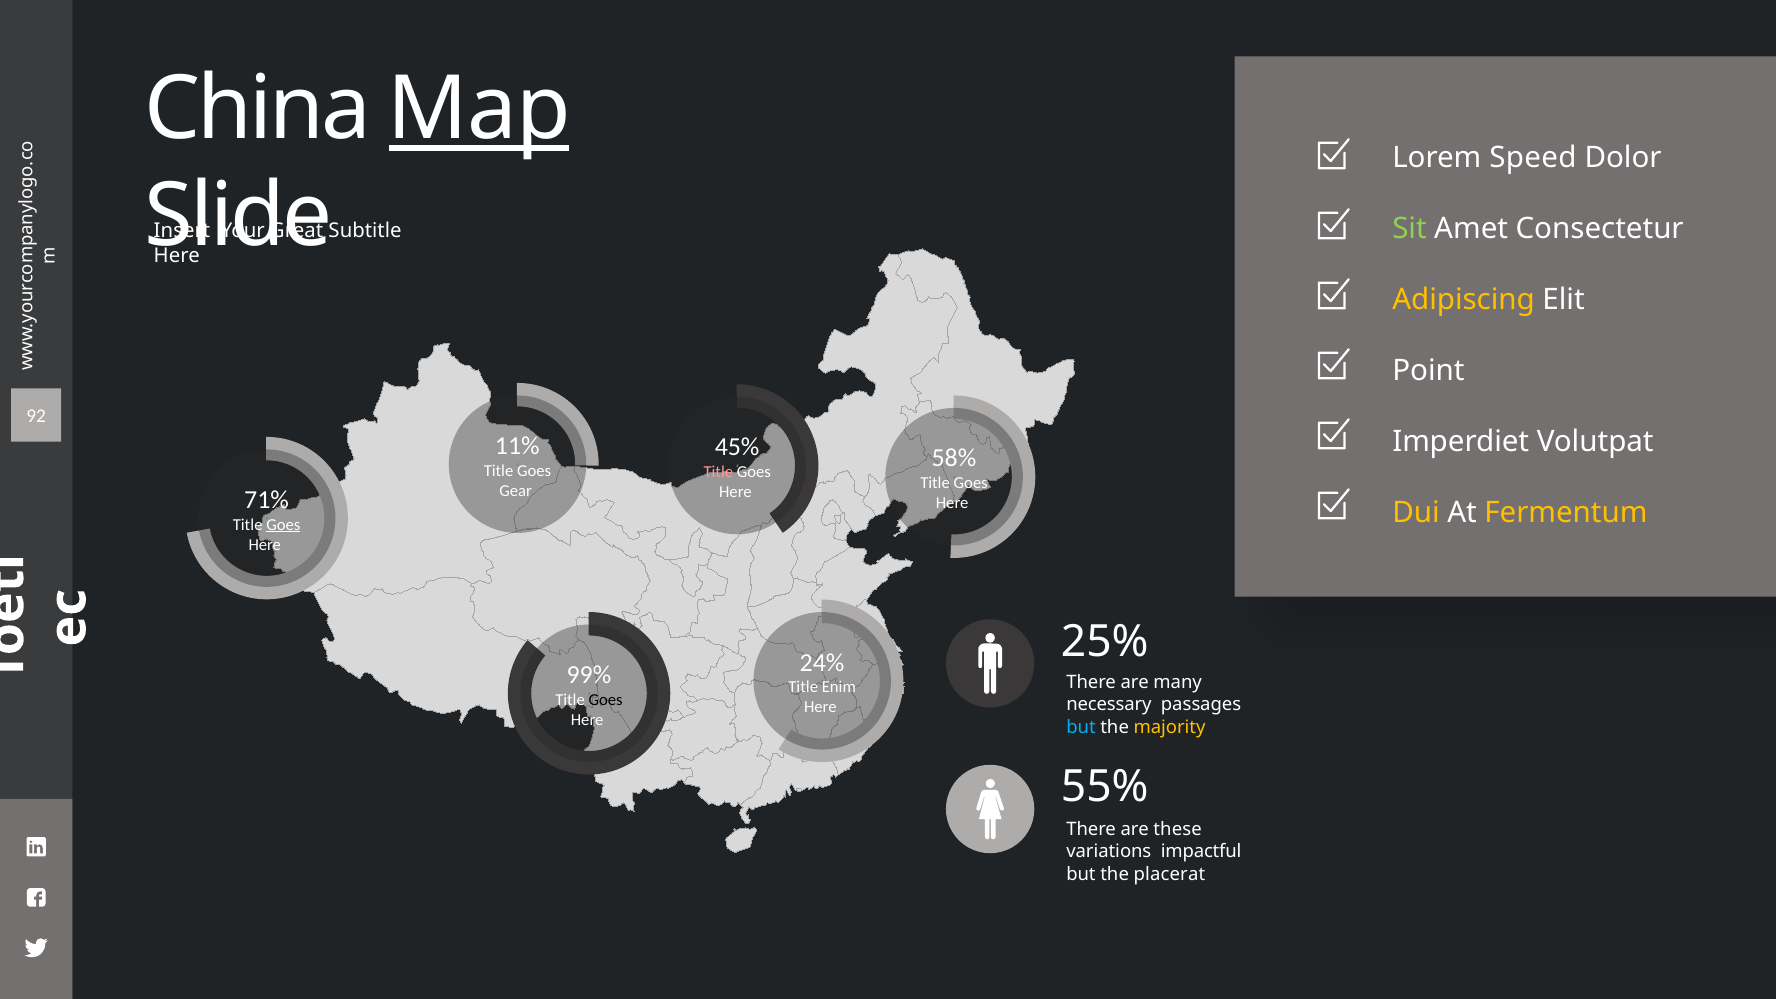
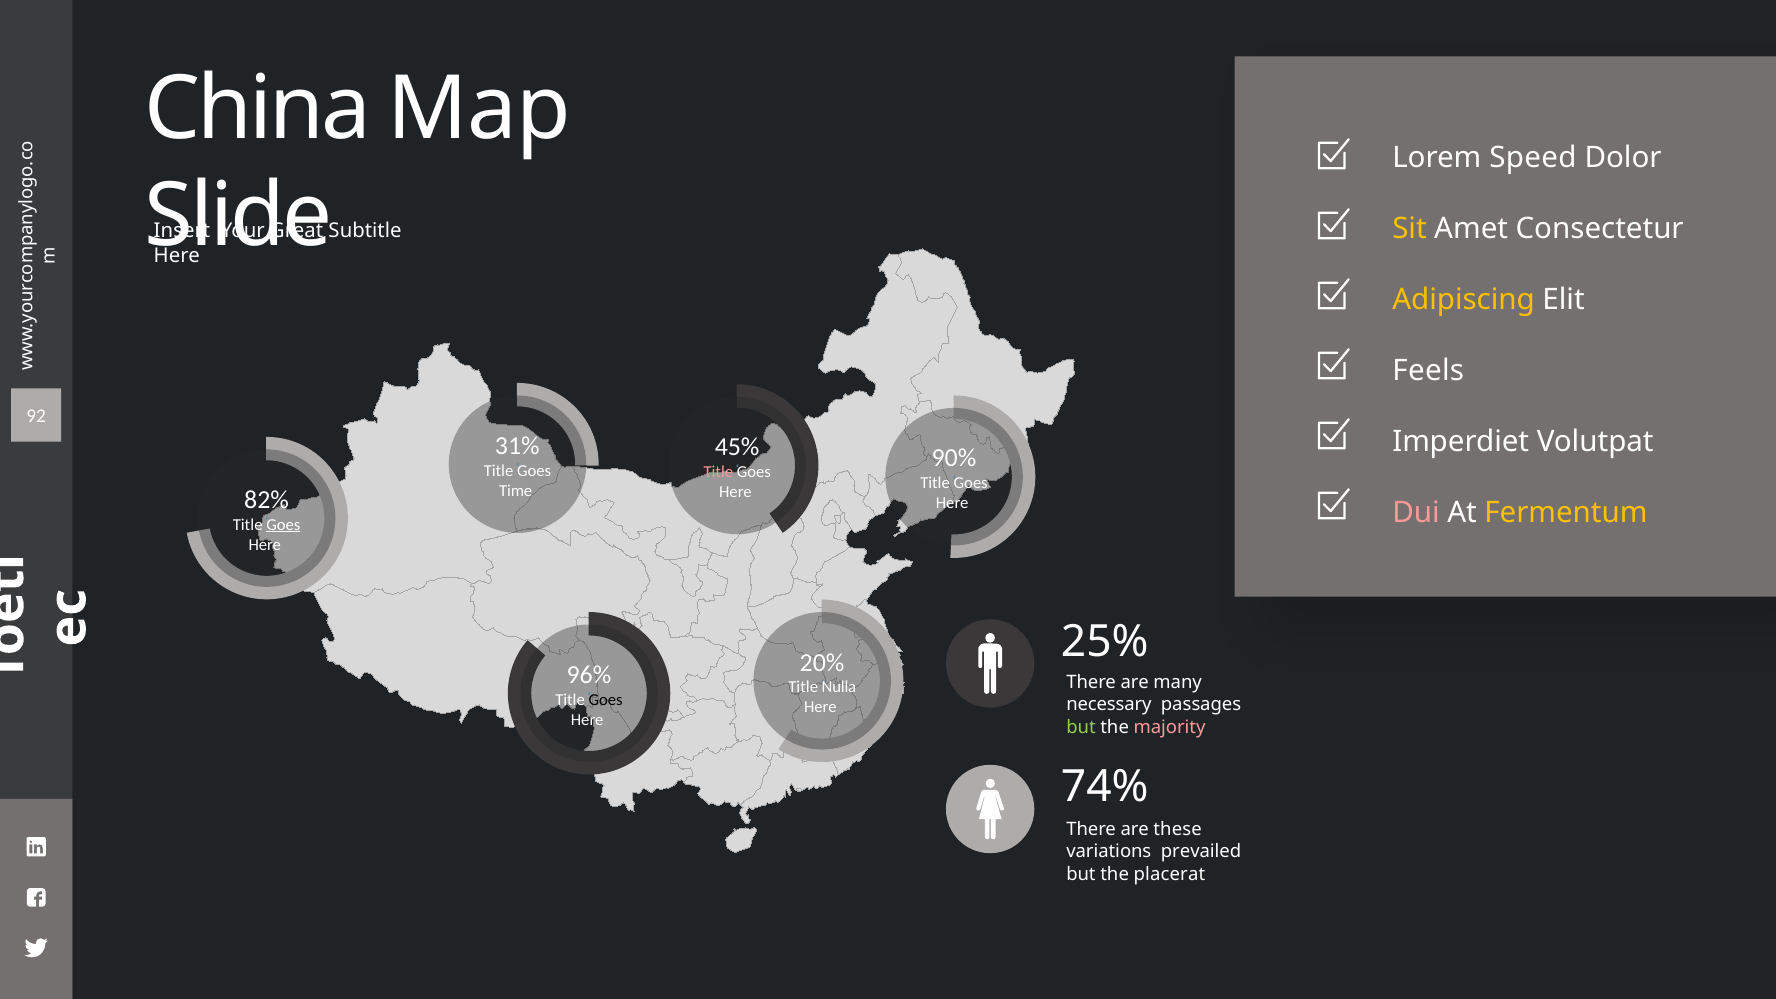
Map underline: present -> none
Sit colour: light green -> yellow
Point: Point -> Feels
11%: 11% -> 31%
58%: 58% -> 90%
Gear: Gear -> Time
71%: 71% -> 82%
Dui colour: yellow -> pink
24%: 24% -> 20%
99%: 99% -> 96%
Enim: Enim -> Nulla
but at (1081, 727) colour: light blue -> light green
majority colour: yellow -> pink
55%: 55% -> 74%
impactful: impactful -> prevailed
